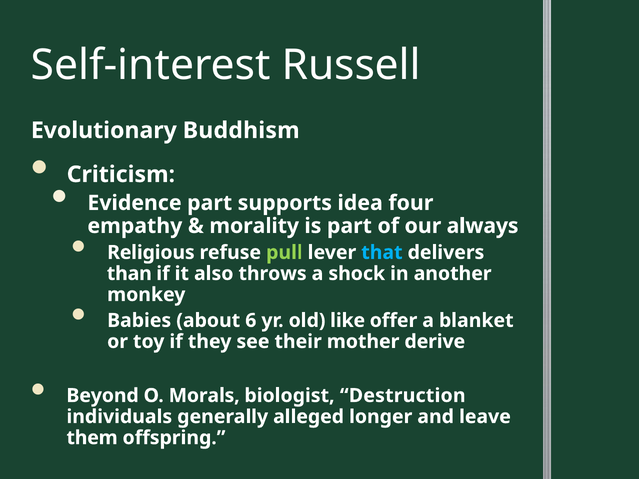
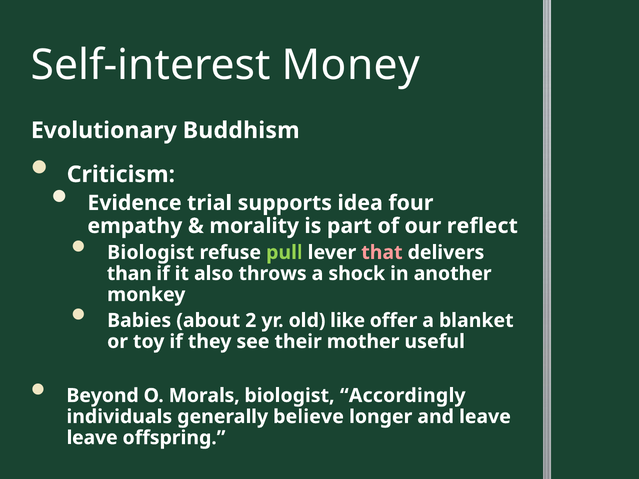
Russell: Russell -> Money
Evidence part: part -> trial
always: always -> reflect
Religious at (151, 253): Religious -> Biologist
that colour: light blue -> pink
6: 6 -> 2
derive: derive -> useful
Destruction: Destruction -> Accordingly
alleged: alleged -> believe
them at (92, 438): them -> leave
